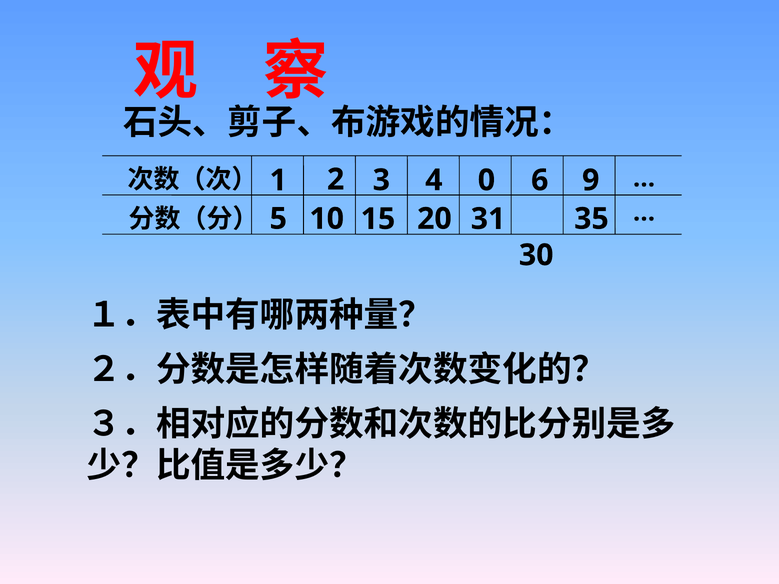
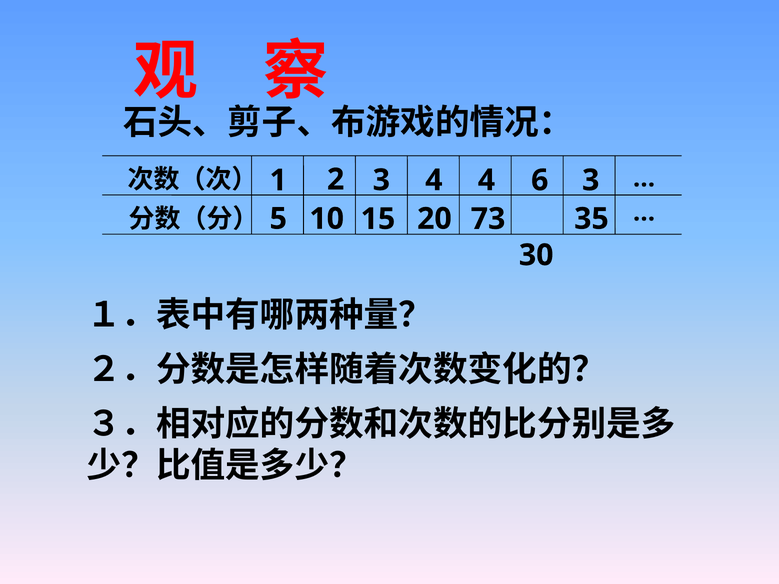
4 0: 0 -> 4
6 9: 9 -> 3
31: 31 -> 73
